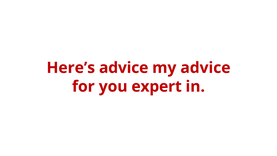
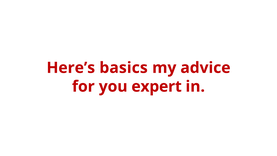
Here’s advice: advice -> basics
